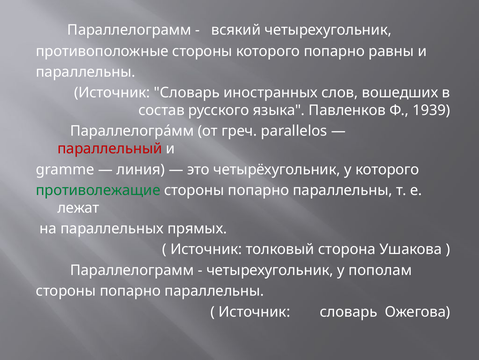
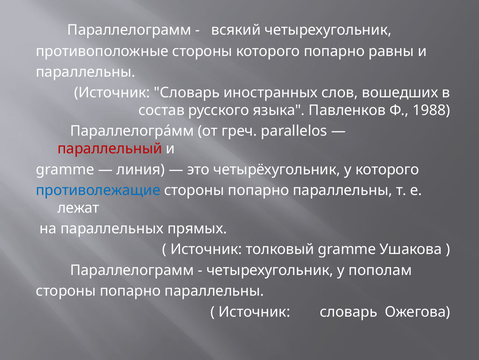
1939: 1939 -> 1988
противолежащие colour: green -> blue
толковый сторона: сторона -> gramme
